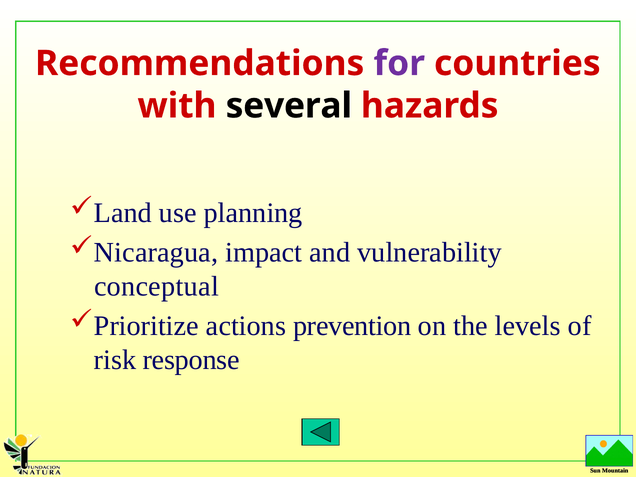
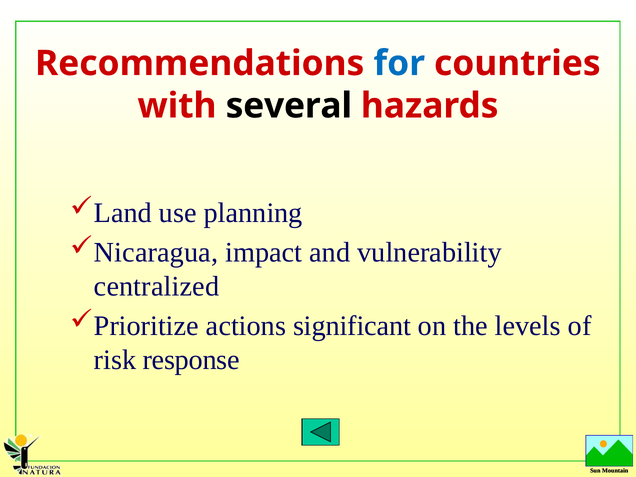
for colour: purple -> blue
conceptual: conceptual -> centralized
prevention: prevention -> significant
